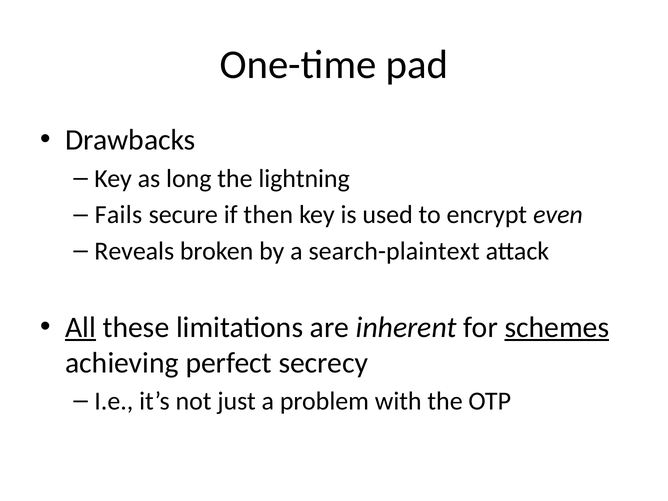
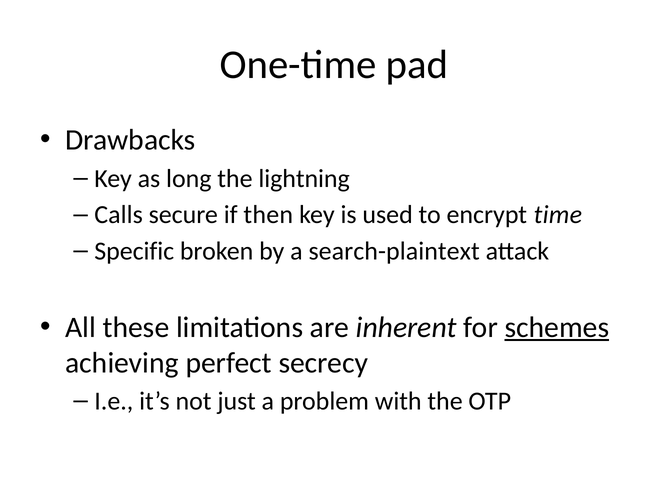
Fails: Fails -> Calls
even: even -> time
Reveals: Reveals -> Specific
All underline: present -> none
